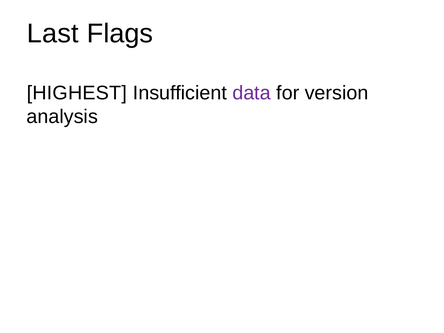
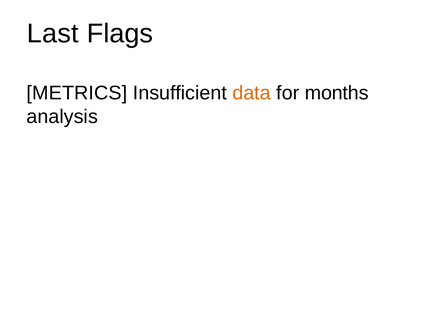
HIGHEST: HIGHEST -> METRICS
data colour: purple -> orange
version: version -> months
